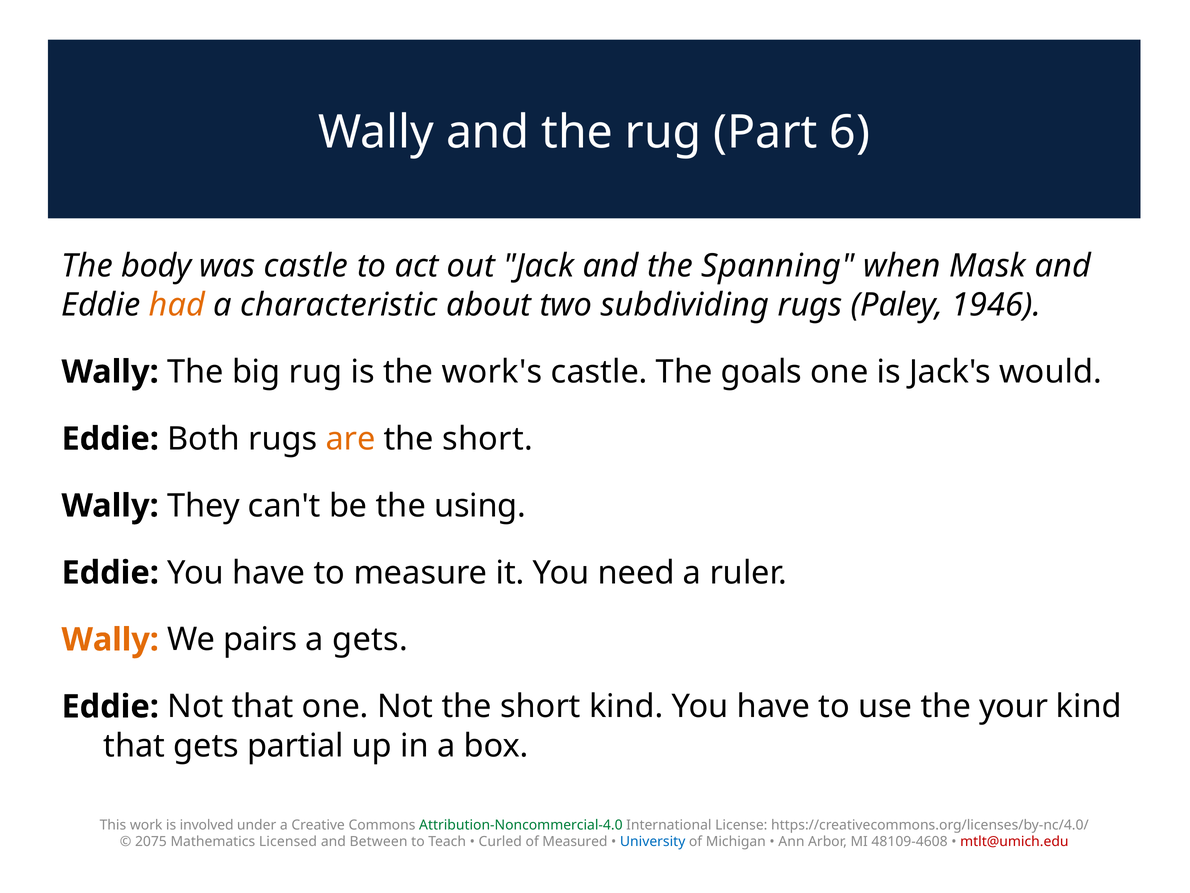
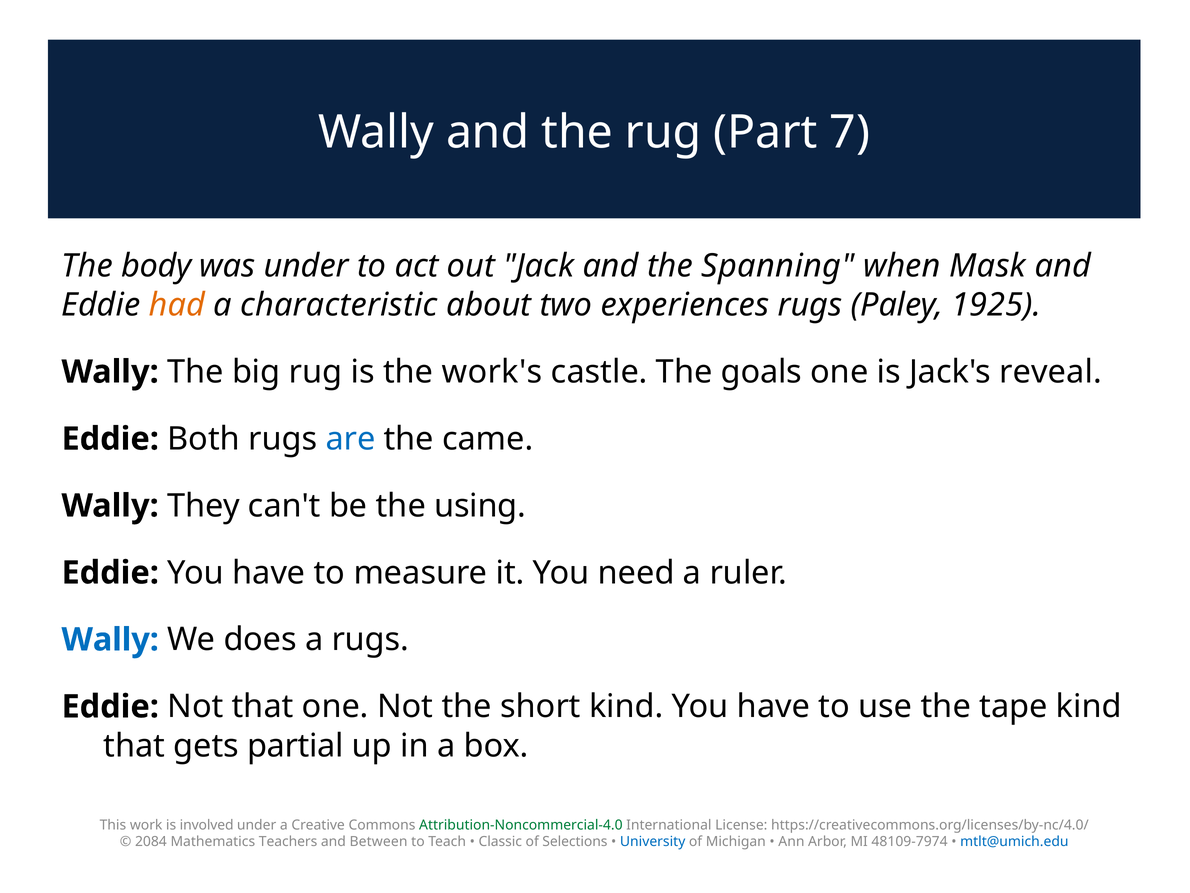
6: 6 -> 7
was castle: castle -> under
subdividing: subdividing -> experiences
1946: 1946 -> 1925
would: would -> reveal
are colour: orange -> blue
short at (488, 439): short -> came
Wally at (110, 640) colour: orange -> blue
pairs: pairs -> does
a gets: gets -> rugs
your: your -> tape
2075: 2075 -> 2084
Licensed: Licensed -> Teachers
Curled: Curled -> Classic
Measured: Measured -> Selections
48109-4608: 48109-4608 -> 48109-7974
mtlt@umich.edu colour: red -> blue
